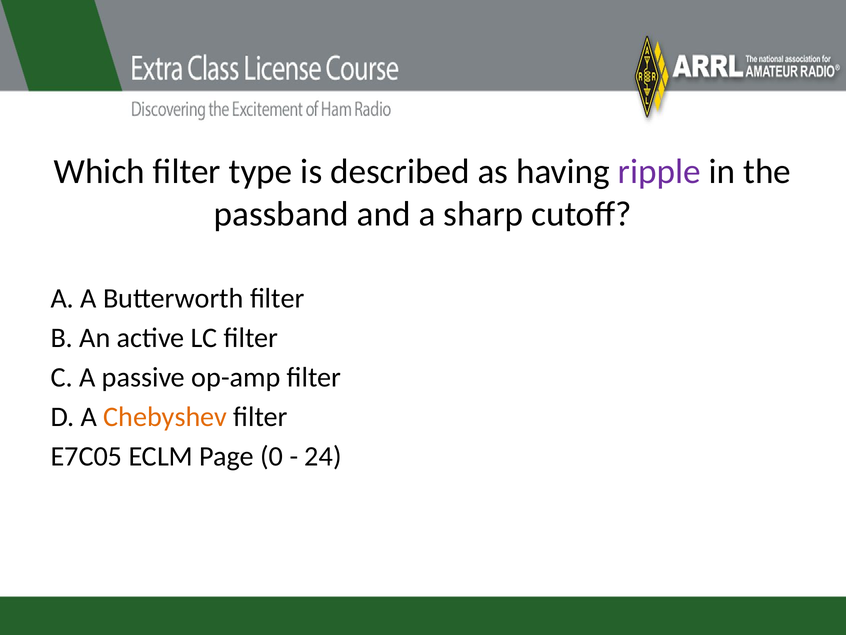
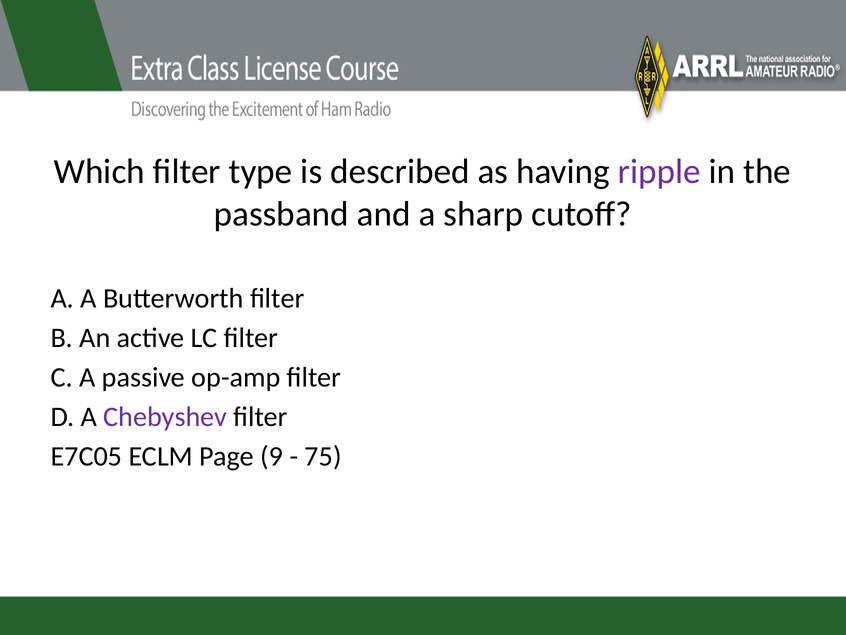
Chebyshev colour: orange -> purple
0: 0 -> 9
24: 24 -> 75
